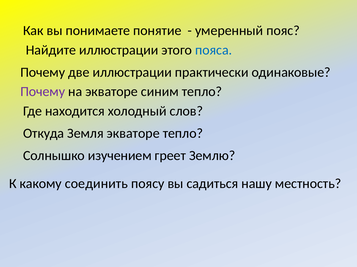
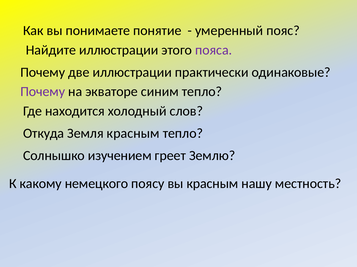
пояса colour: blue -> purple
Земля экваторе: экваторе -> красным
соединить: соединить -> немецкого
вы садиться: садиться -> красным
